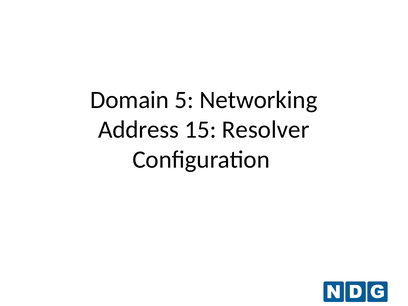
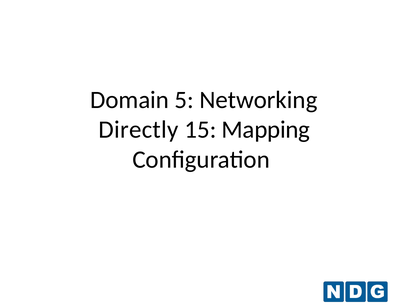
Address: Address -> Directly
Resolver: Resolver -> Mapping
